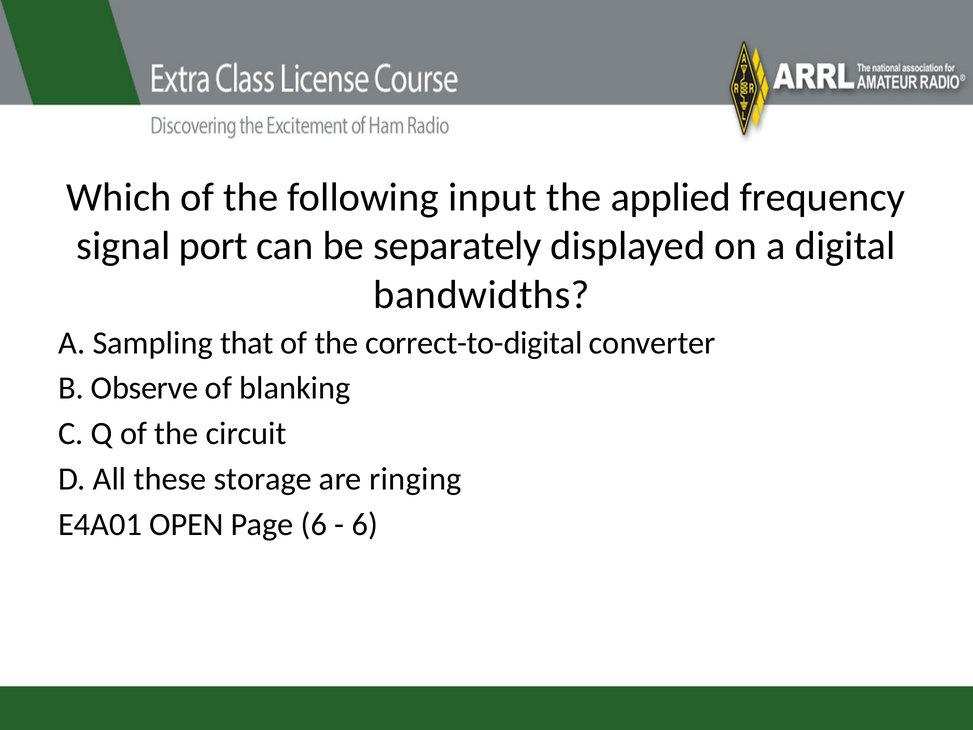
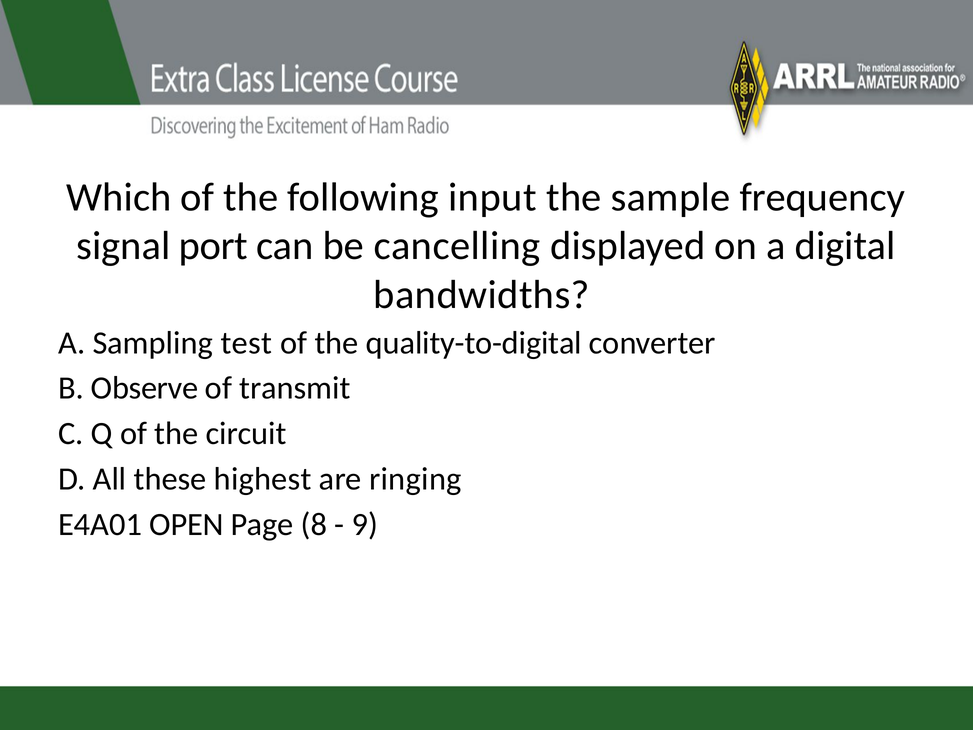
applied: applied -> sample
separately: separately -> cancelling
that: that -> test
correct-to-digital: correct-to-digital -> quality-to-digital
blanking: blanking -> transmit
storage: storage -> highest
Page 6: 6 -> 8
6 at (365, 524): 6 -> 9
